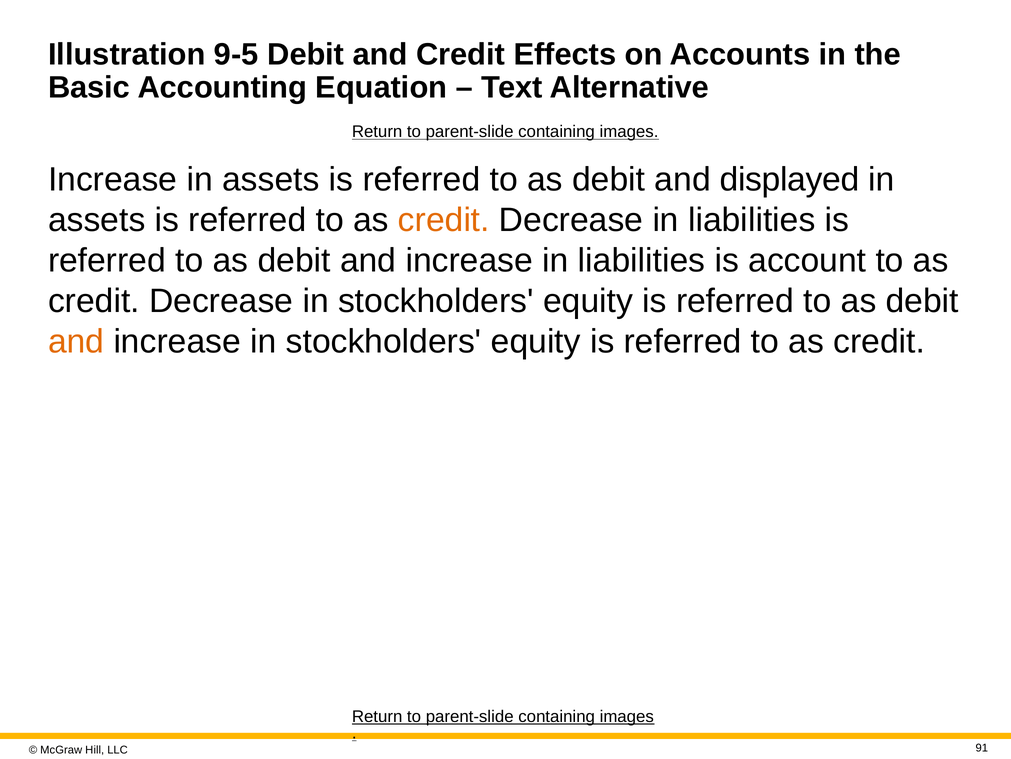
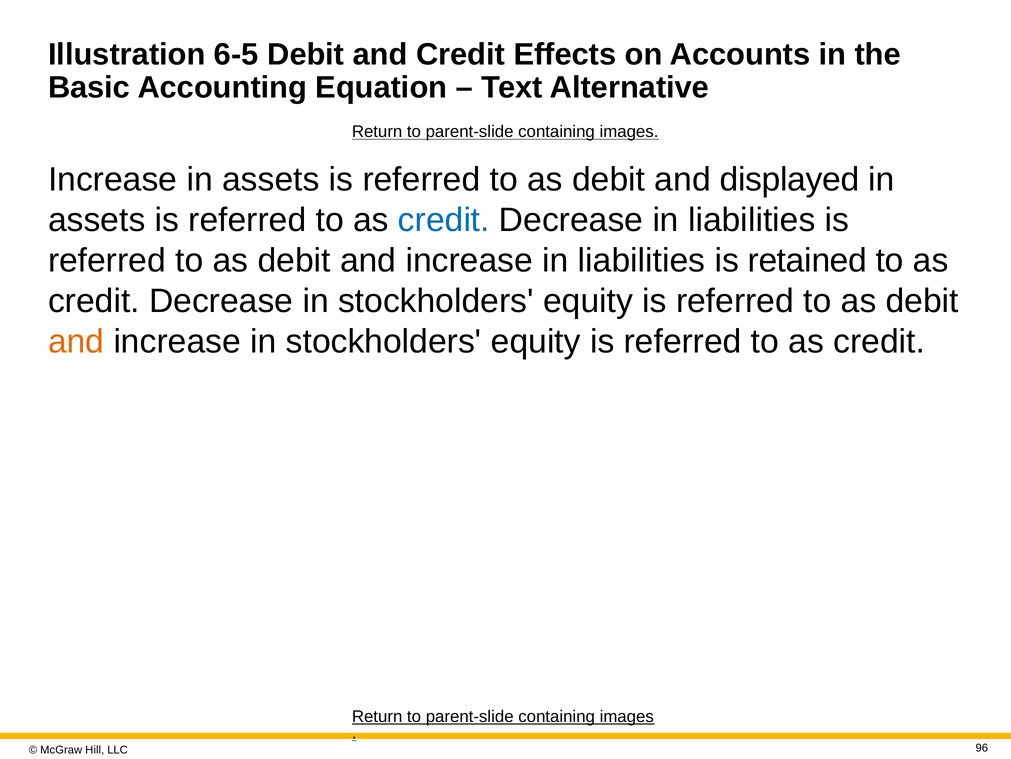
9-5: 9-5 -> 6-5
credit at (444, 220) colour: orange -> blue
account: account -> retained
91: 91 -> 96
